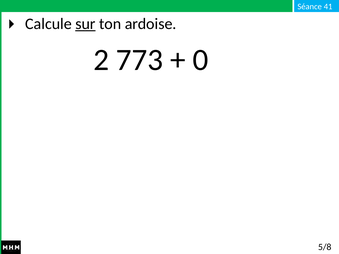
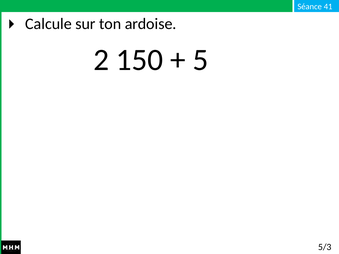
sur underline: present -> none
773: 773 -> 150
0: 0 -> 5
5/8: 5/8 -> 5/3
